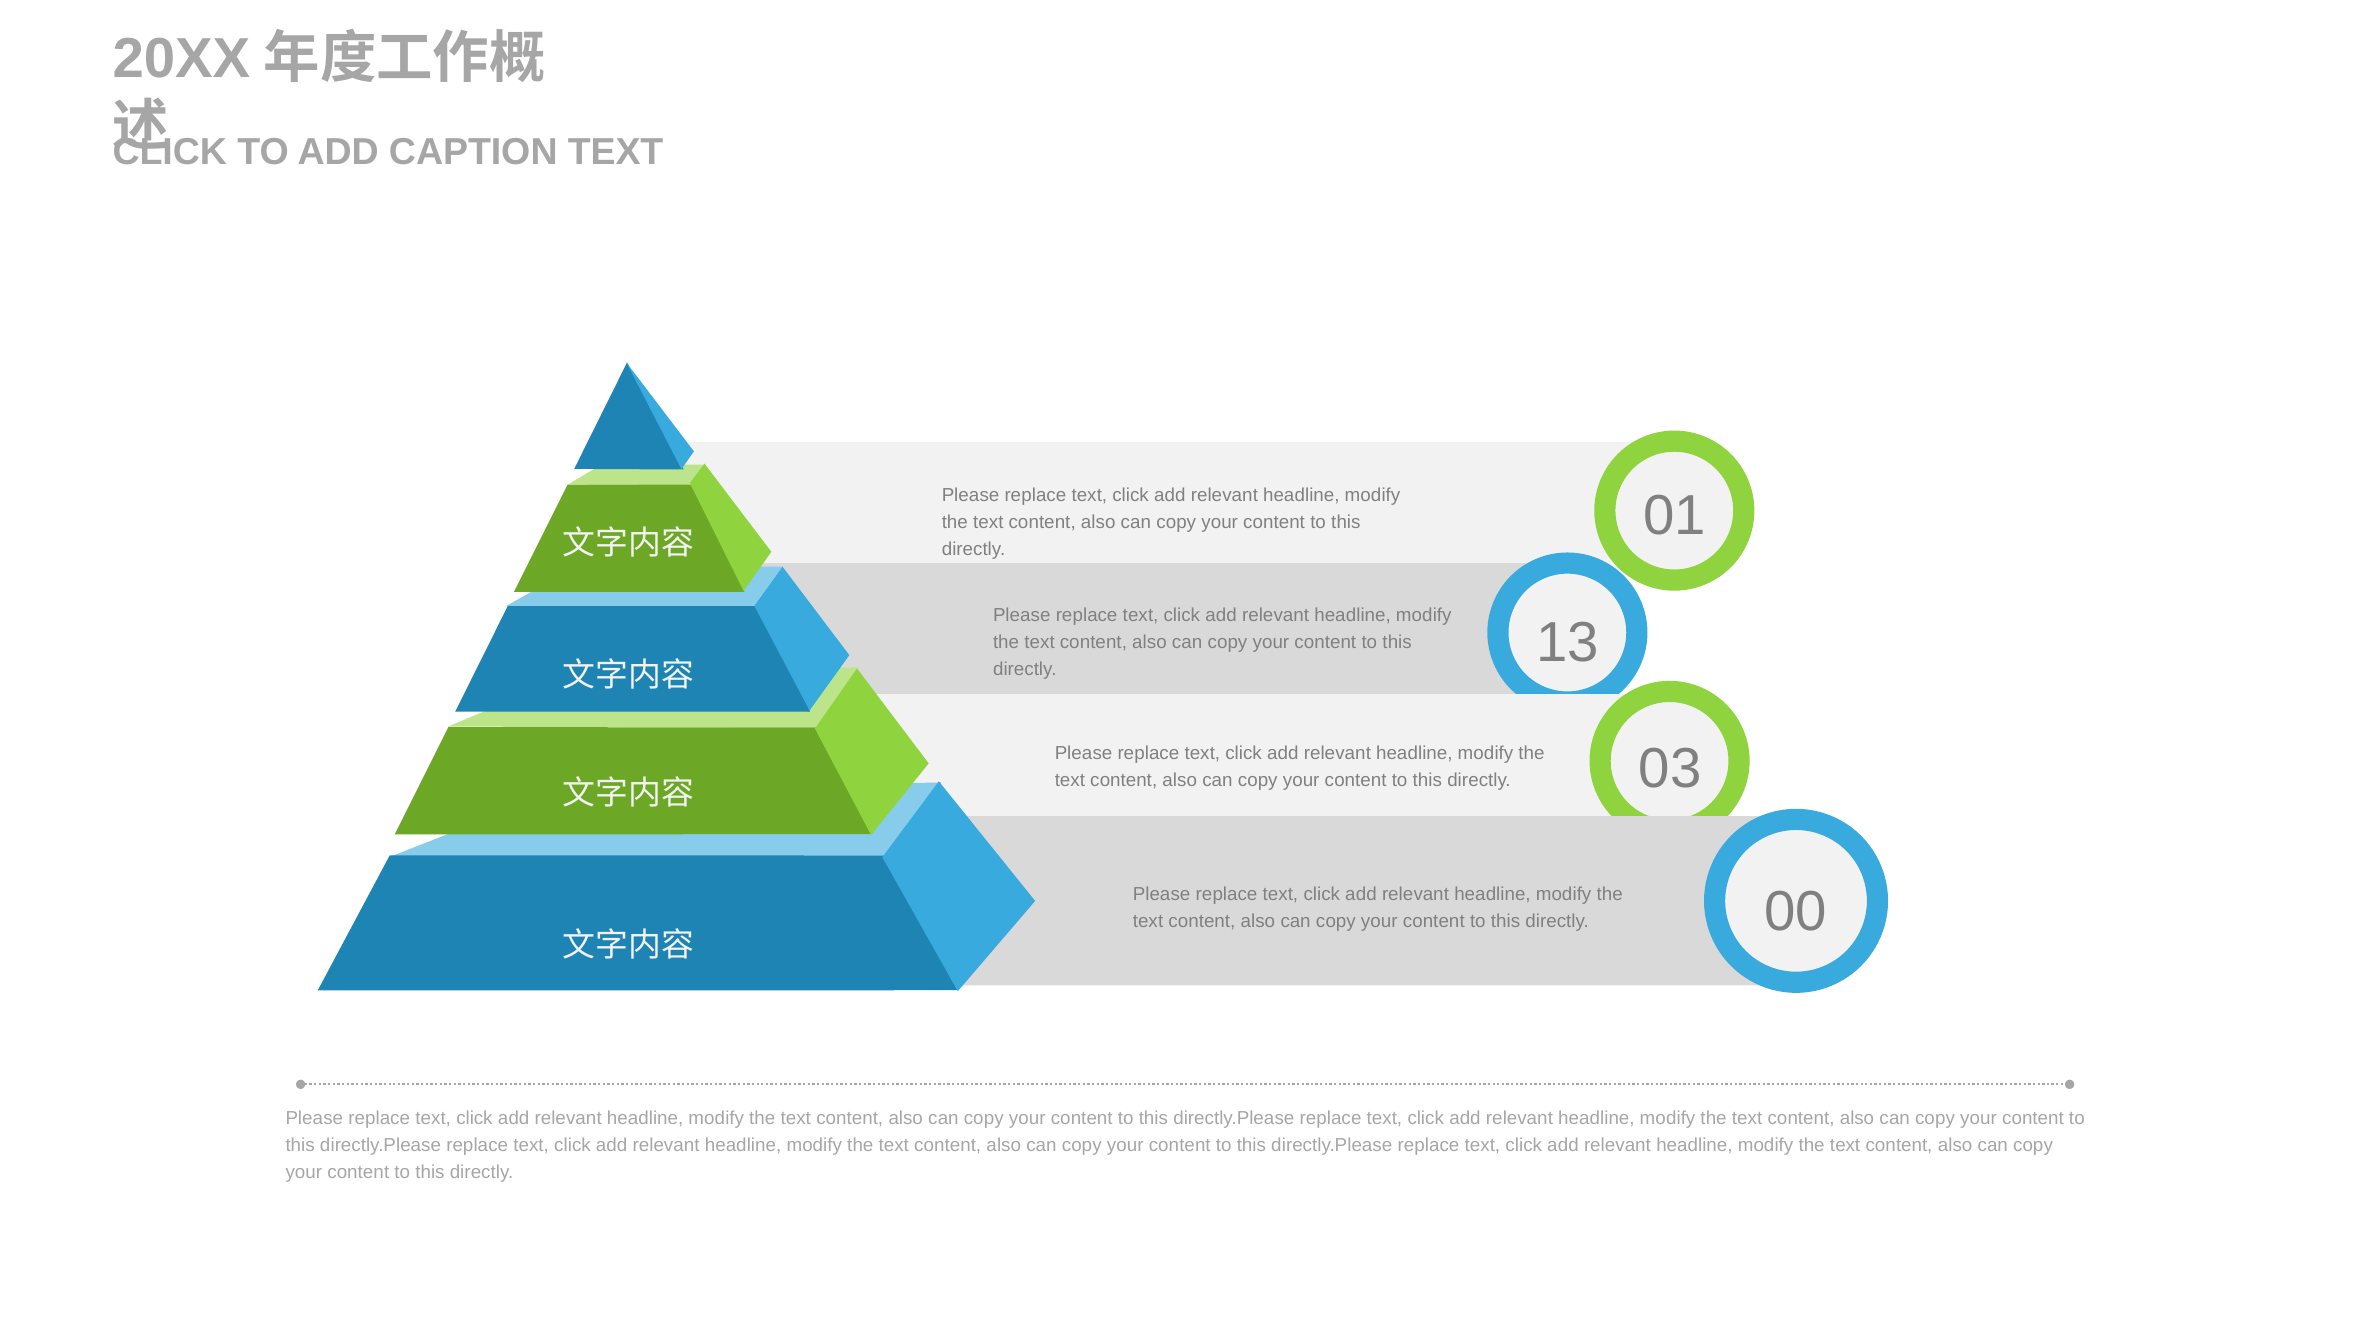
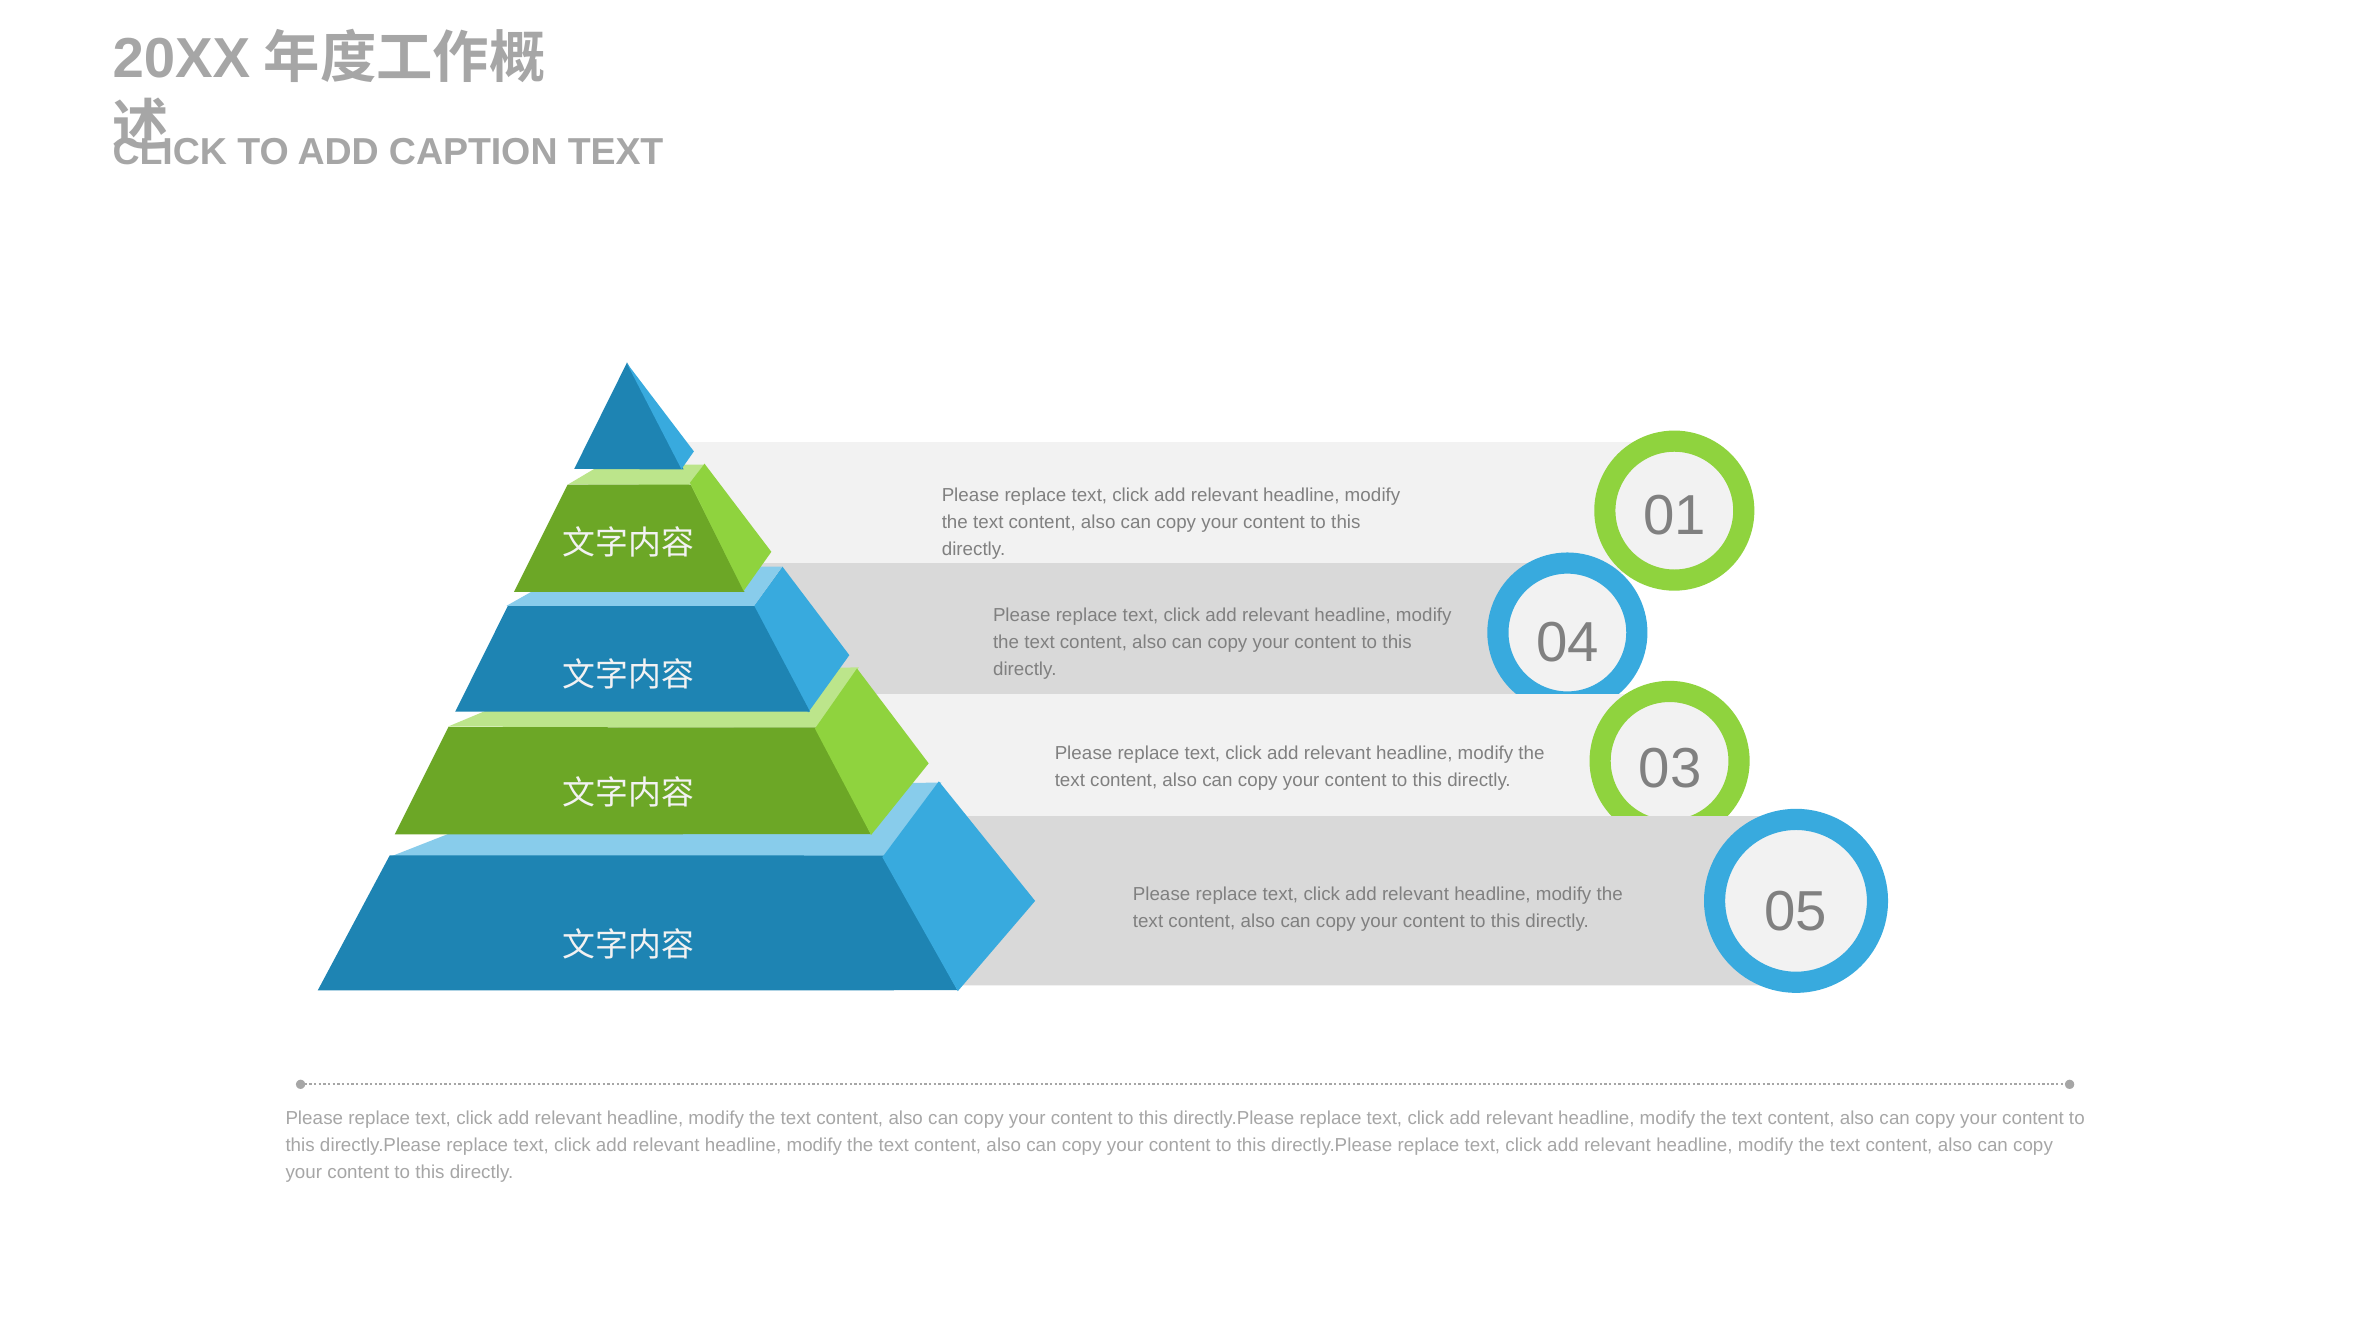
13: 13 -> 04
00: 00 -> 05
